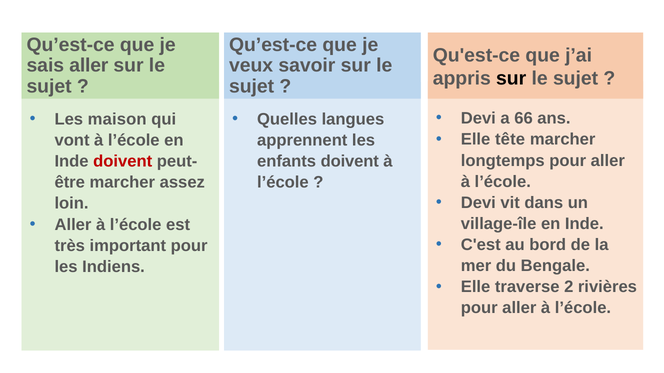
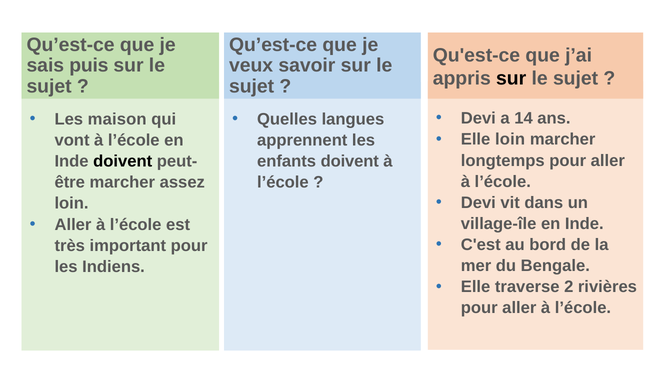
sais aller: aller -> puis
66: 66 -> 14
Elle tête: tête -> loin
doivent at (123, 162) colour: red -> black
